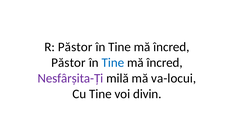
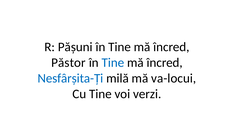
R Păstor: Păstor -> Pășuni
Nesfârșita-Ți colour: purple -> blue
divin: divin -> verzi
